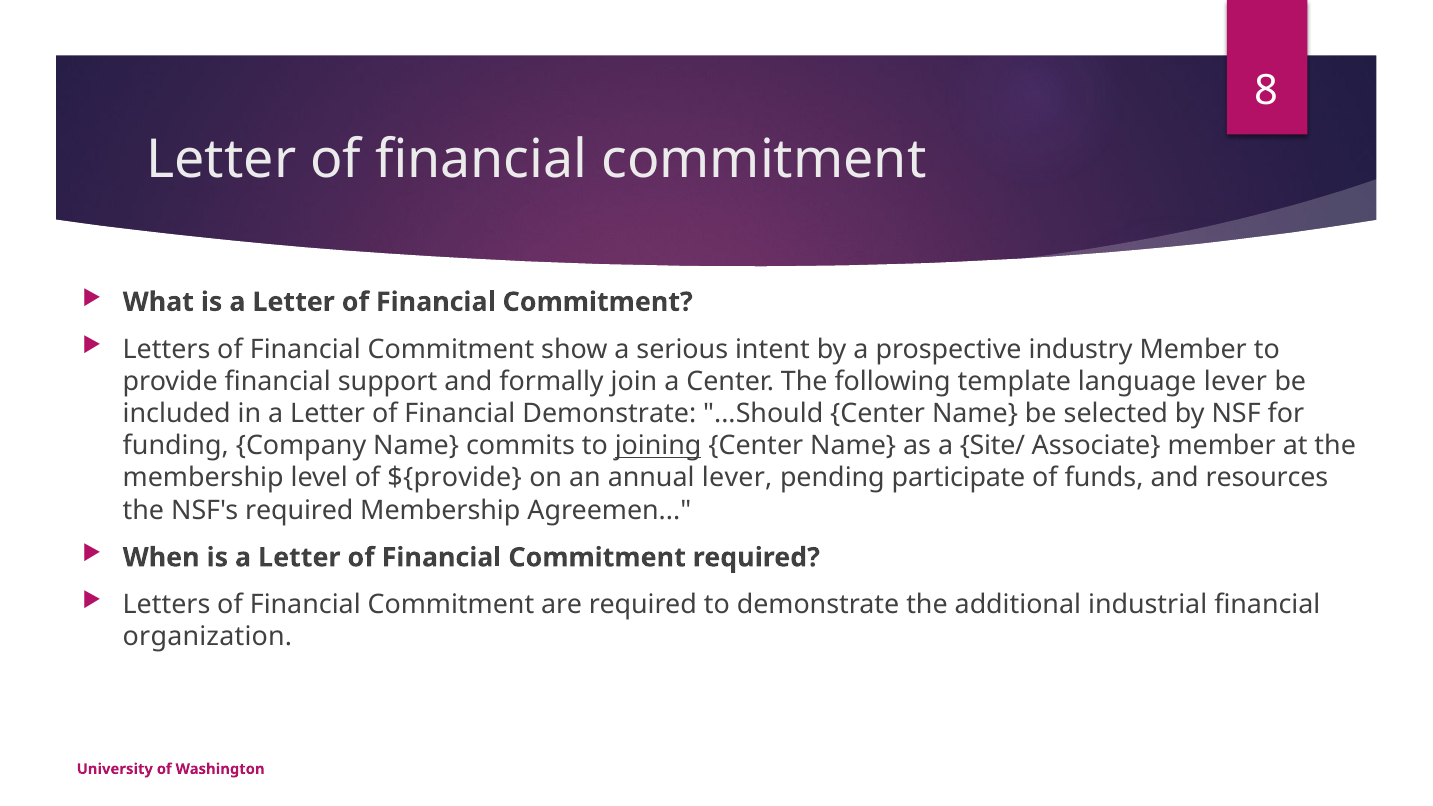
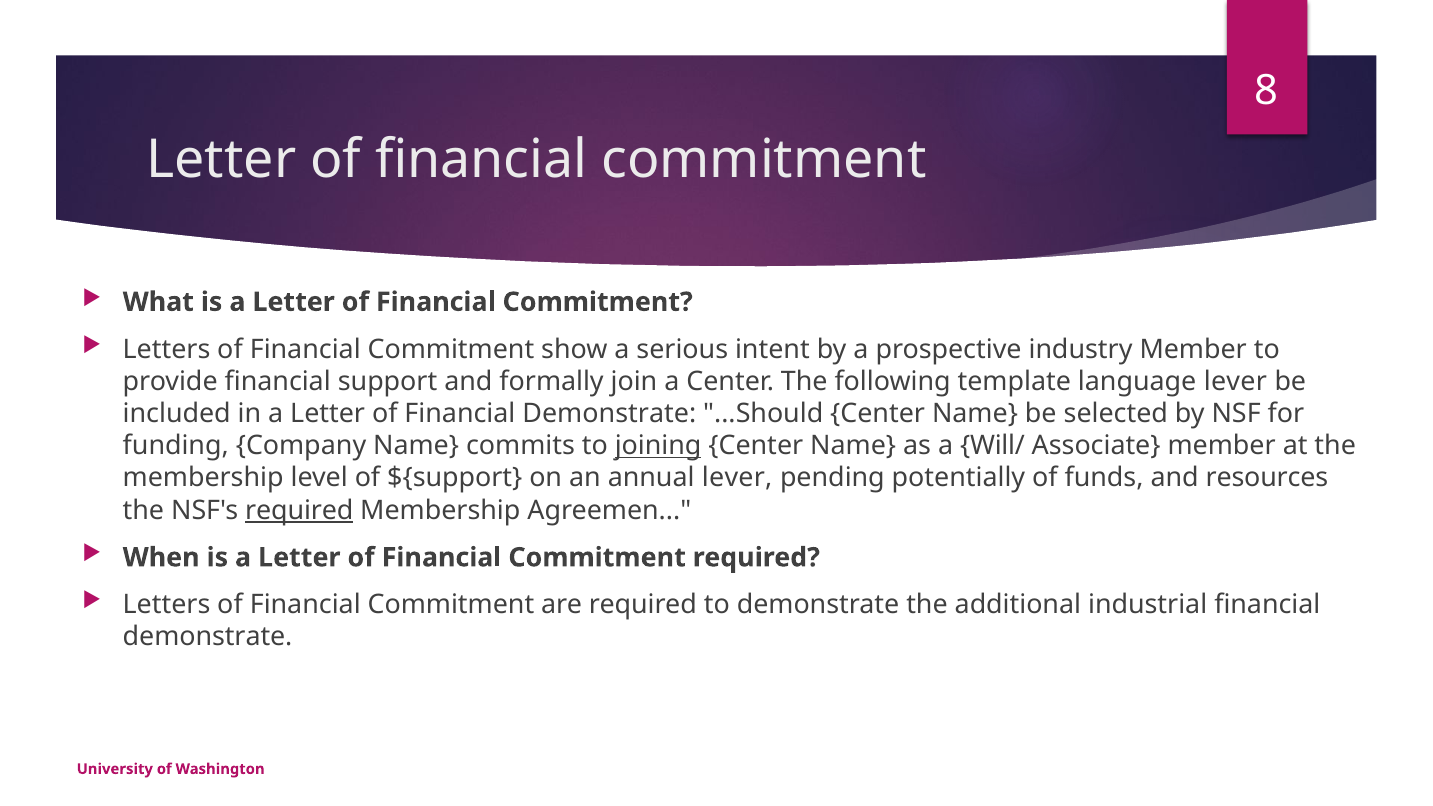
Site/: Site/ -> Will/
${provide: ${provide -> ${support
participate: participate -> potentially
required at (299, 510) underline: none -> present
organization at (207, 637): organization -> demonstrate
